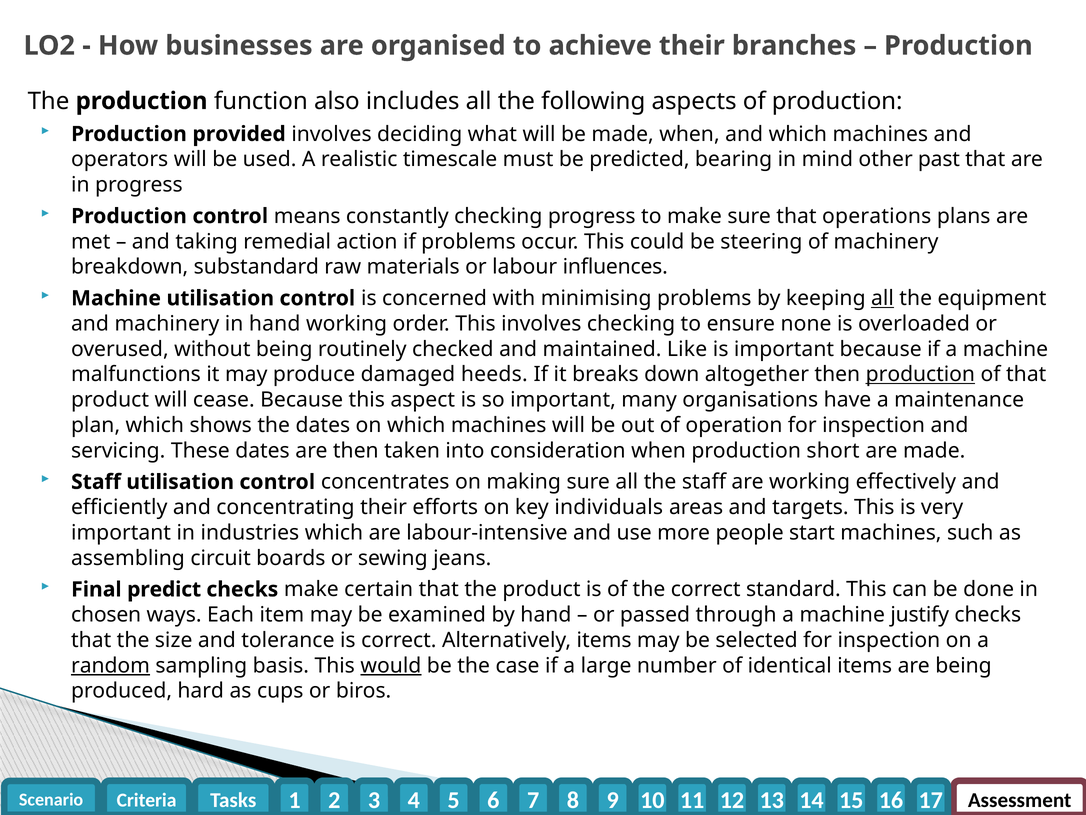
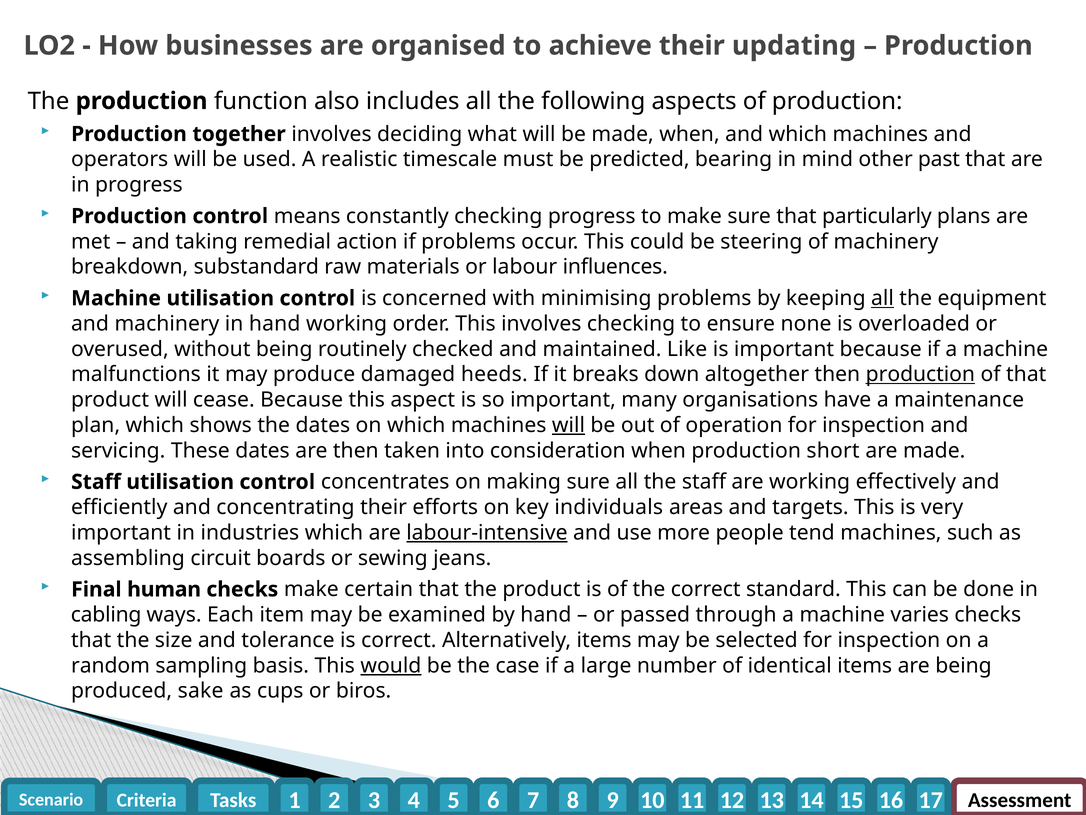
branches: branches -> updating
provided: provided -> together
operations: operations -> particularly
will at (568, 425) underline: none -> present
labour-intensive underline: none -> present
start: start -> tend
predict: predict -> human
chosen: chosen -> cabling
justify: justify -> varies
random underline: present -> none
hard: hard -> sake
